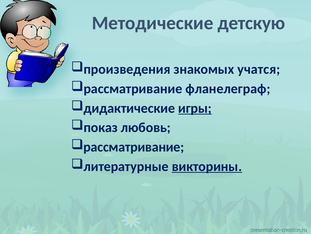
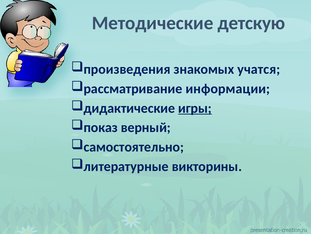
фланелеграф: фланелеграф -> информации
любовь: любовь -> верный
рассматривание at (134, 147): рассматривание -> самостоятельно
викторины underline: present -> none
